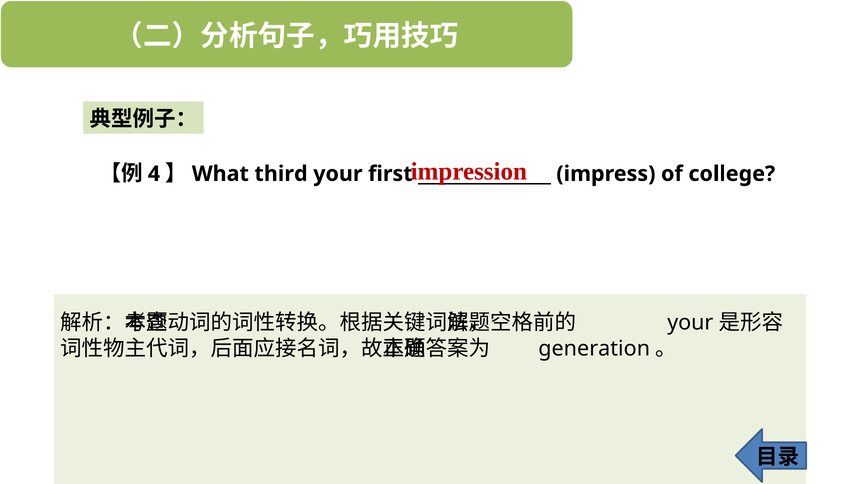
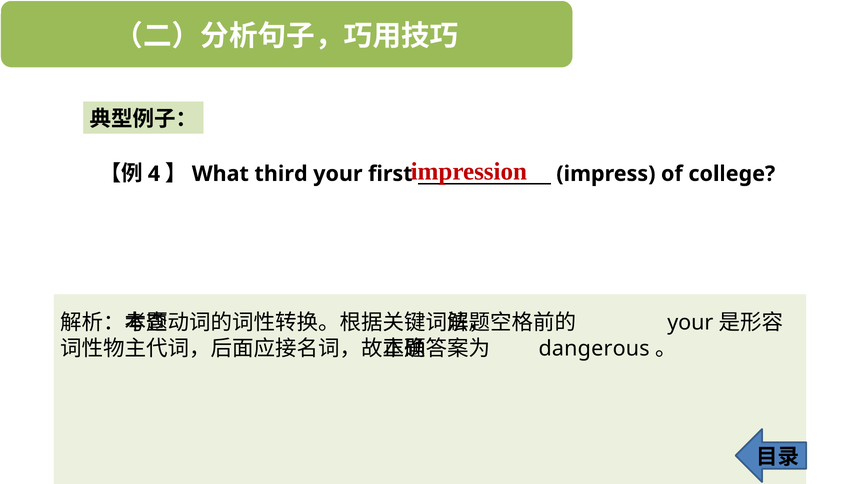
generation: generation -> dangerous
